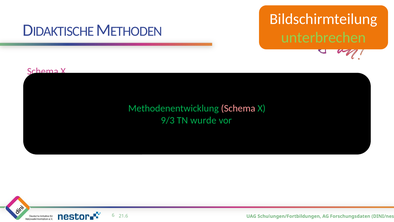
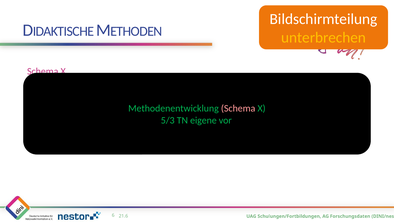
unterbrechen colour: light green -> yellow
9/3: 9/3 -> 5/3
TN wurde: wurde -> eigene
